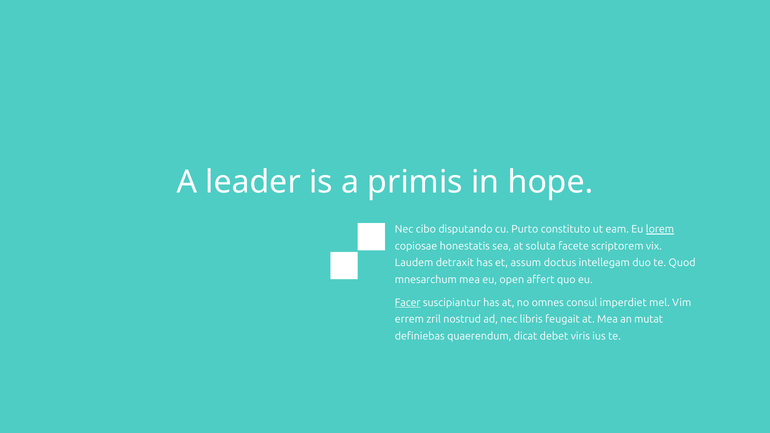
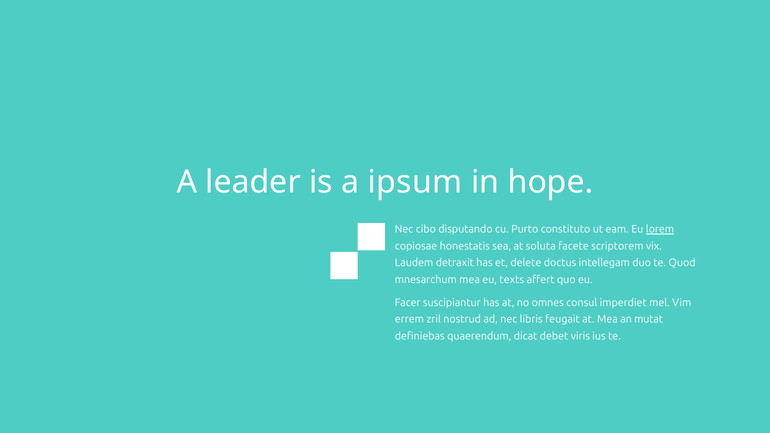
primis: primis -> ipsum
assum: assum -> delete
open: open -> texts
Facer underline: present -> none
